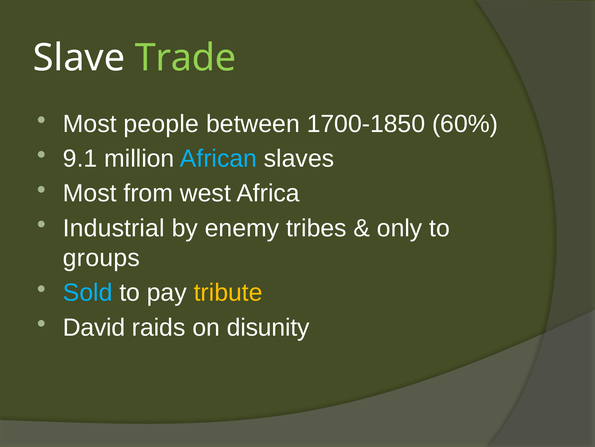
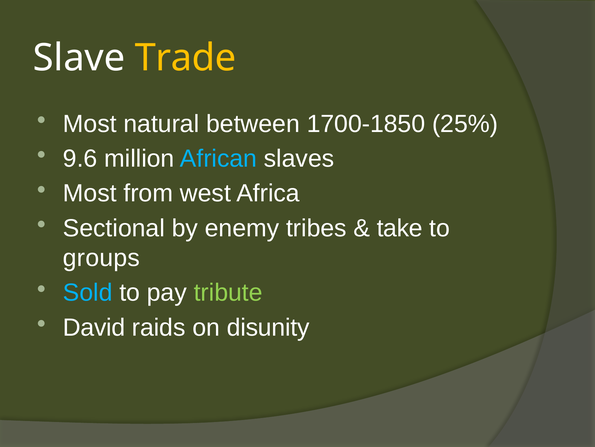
Trade colour: light green -> yellow
people: people -> natural
60%: 60% -> 25%
9.1: 9.1 -> 9.6
Industrial: Industrial -> Sectional
only: only -> take
tribute colour: yellow -> light green
